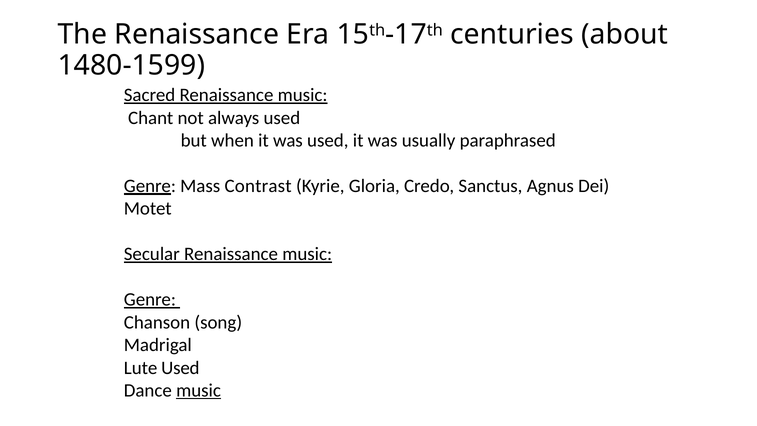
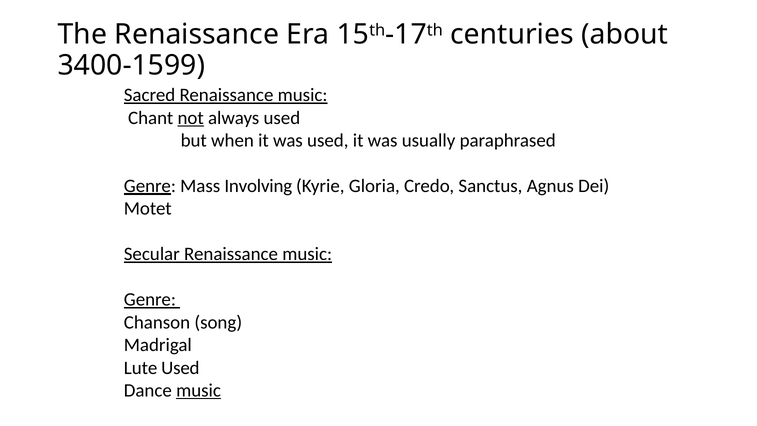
1480-1599: 1480-1599 -> 3400-1599
not underline: none -> present
Contrast: Contrast -> Involving
